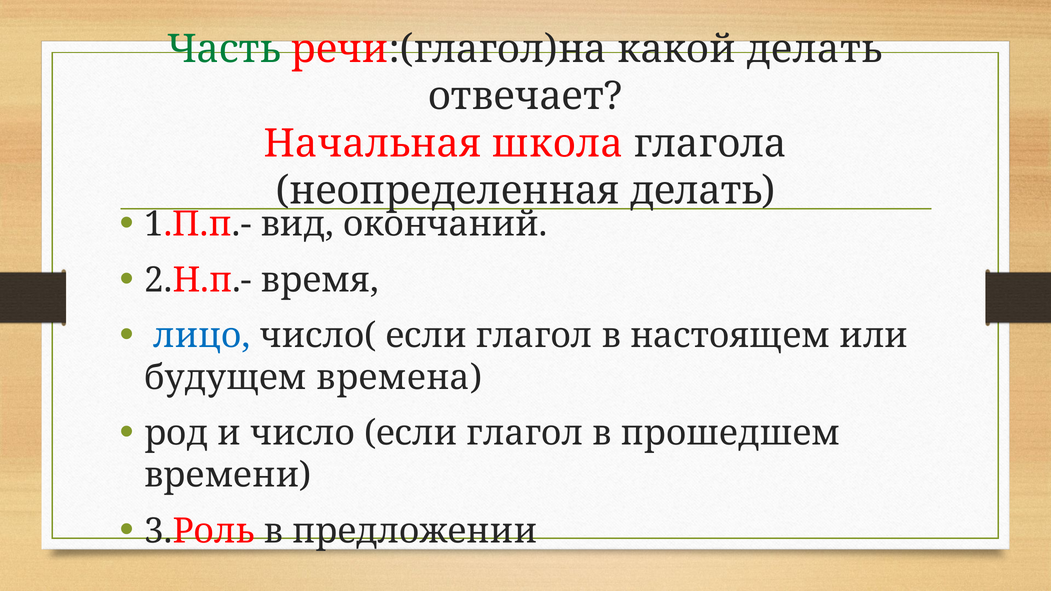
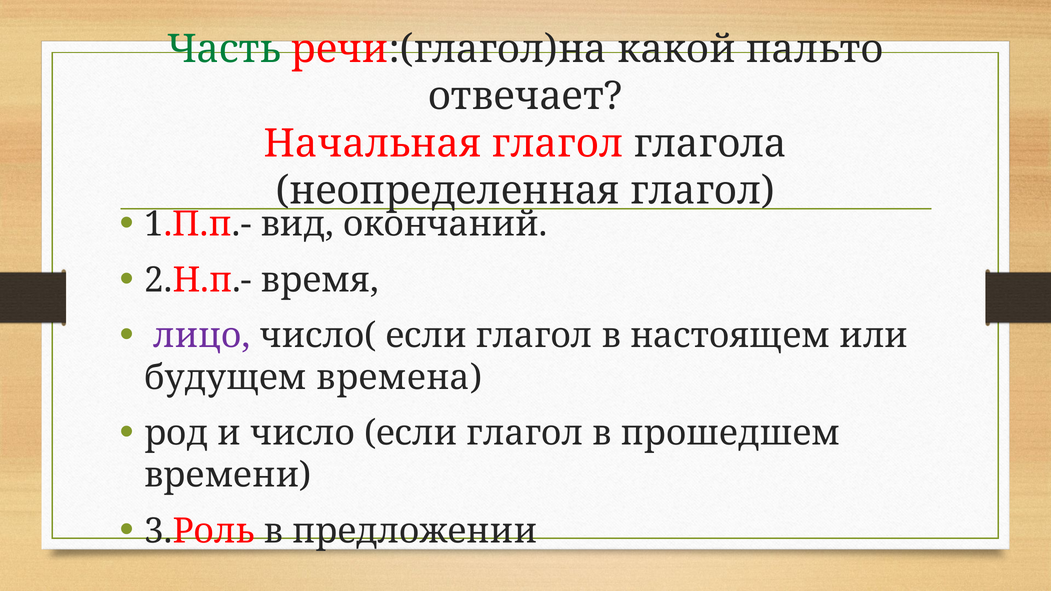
какой делать: делать -> пальто
Начальная школа: школа -> глагол
неопределенная делать: делать -> глагол
лицо colour: blue -> purple
